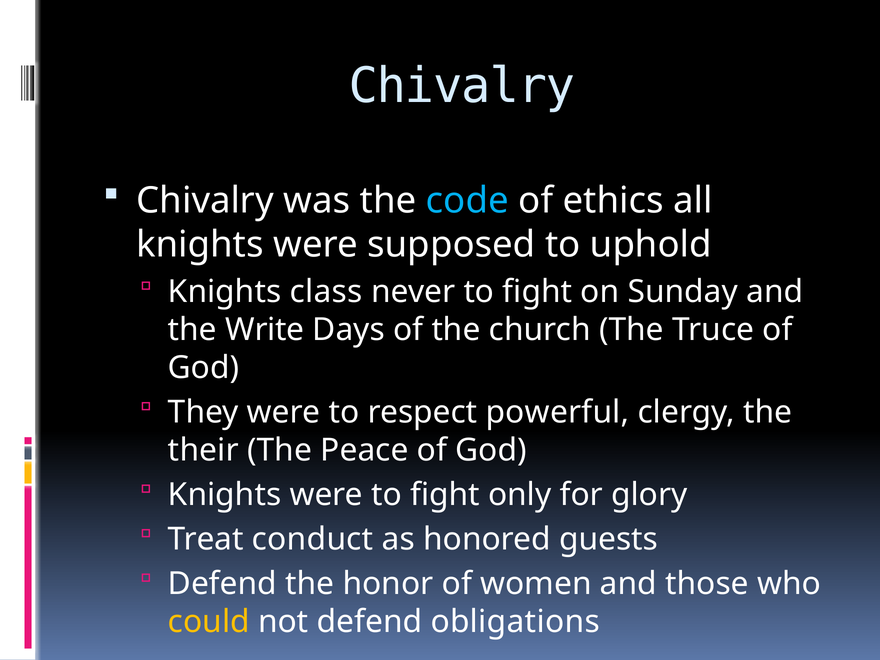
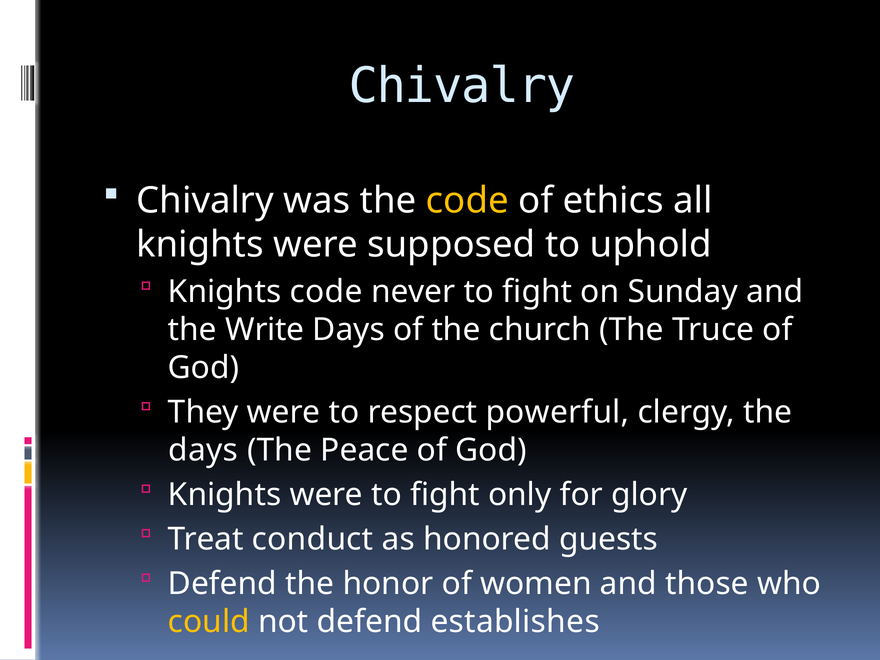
code at (467, 201) colour: light blue -> yellow
Knights class: class -> code
their at (203, 450): their -> days
obligations: obligations -> establishes
